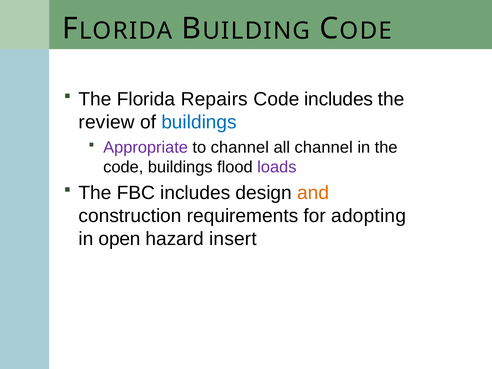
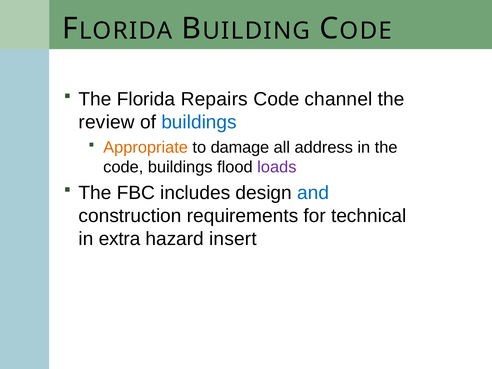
Code includes: includes -> channel
Appropriate colour: purple -> orange
to channel: channel -> damage
all channel: channel -> address
and colour: orange -> blue
adopting: adopting -> technical
open: open -> extra
